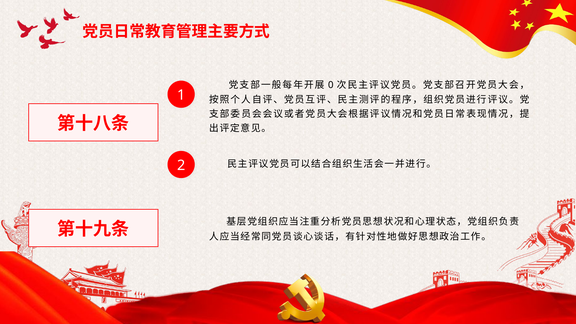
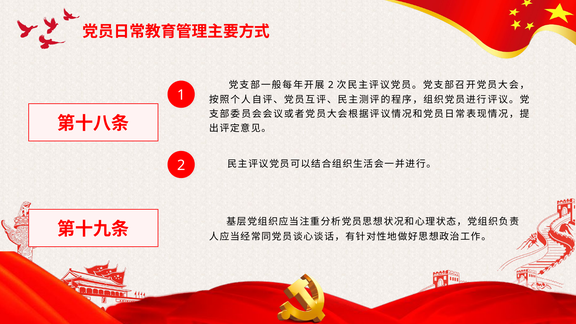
0 at (331, 85): 0 -> 2
